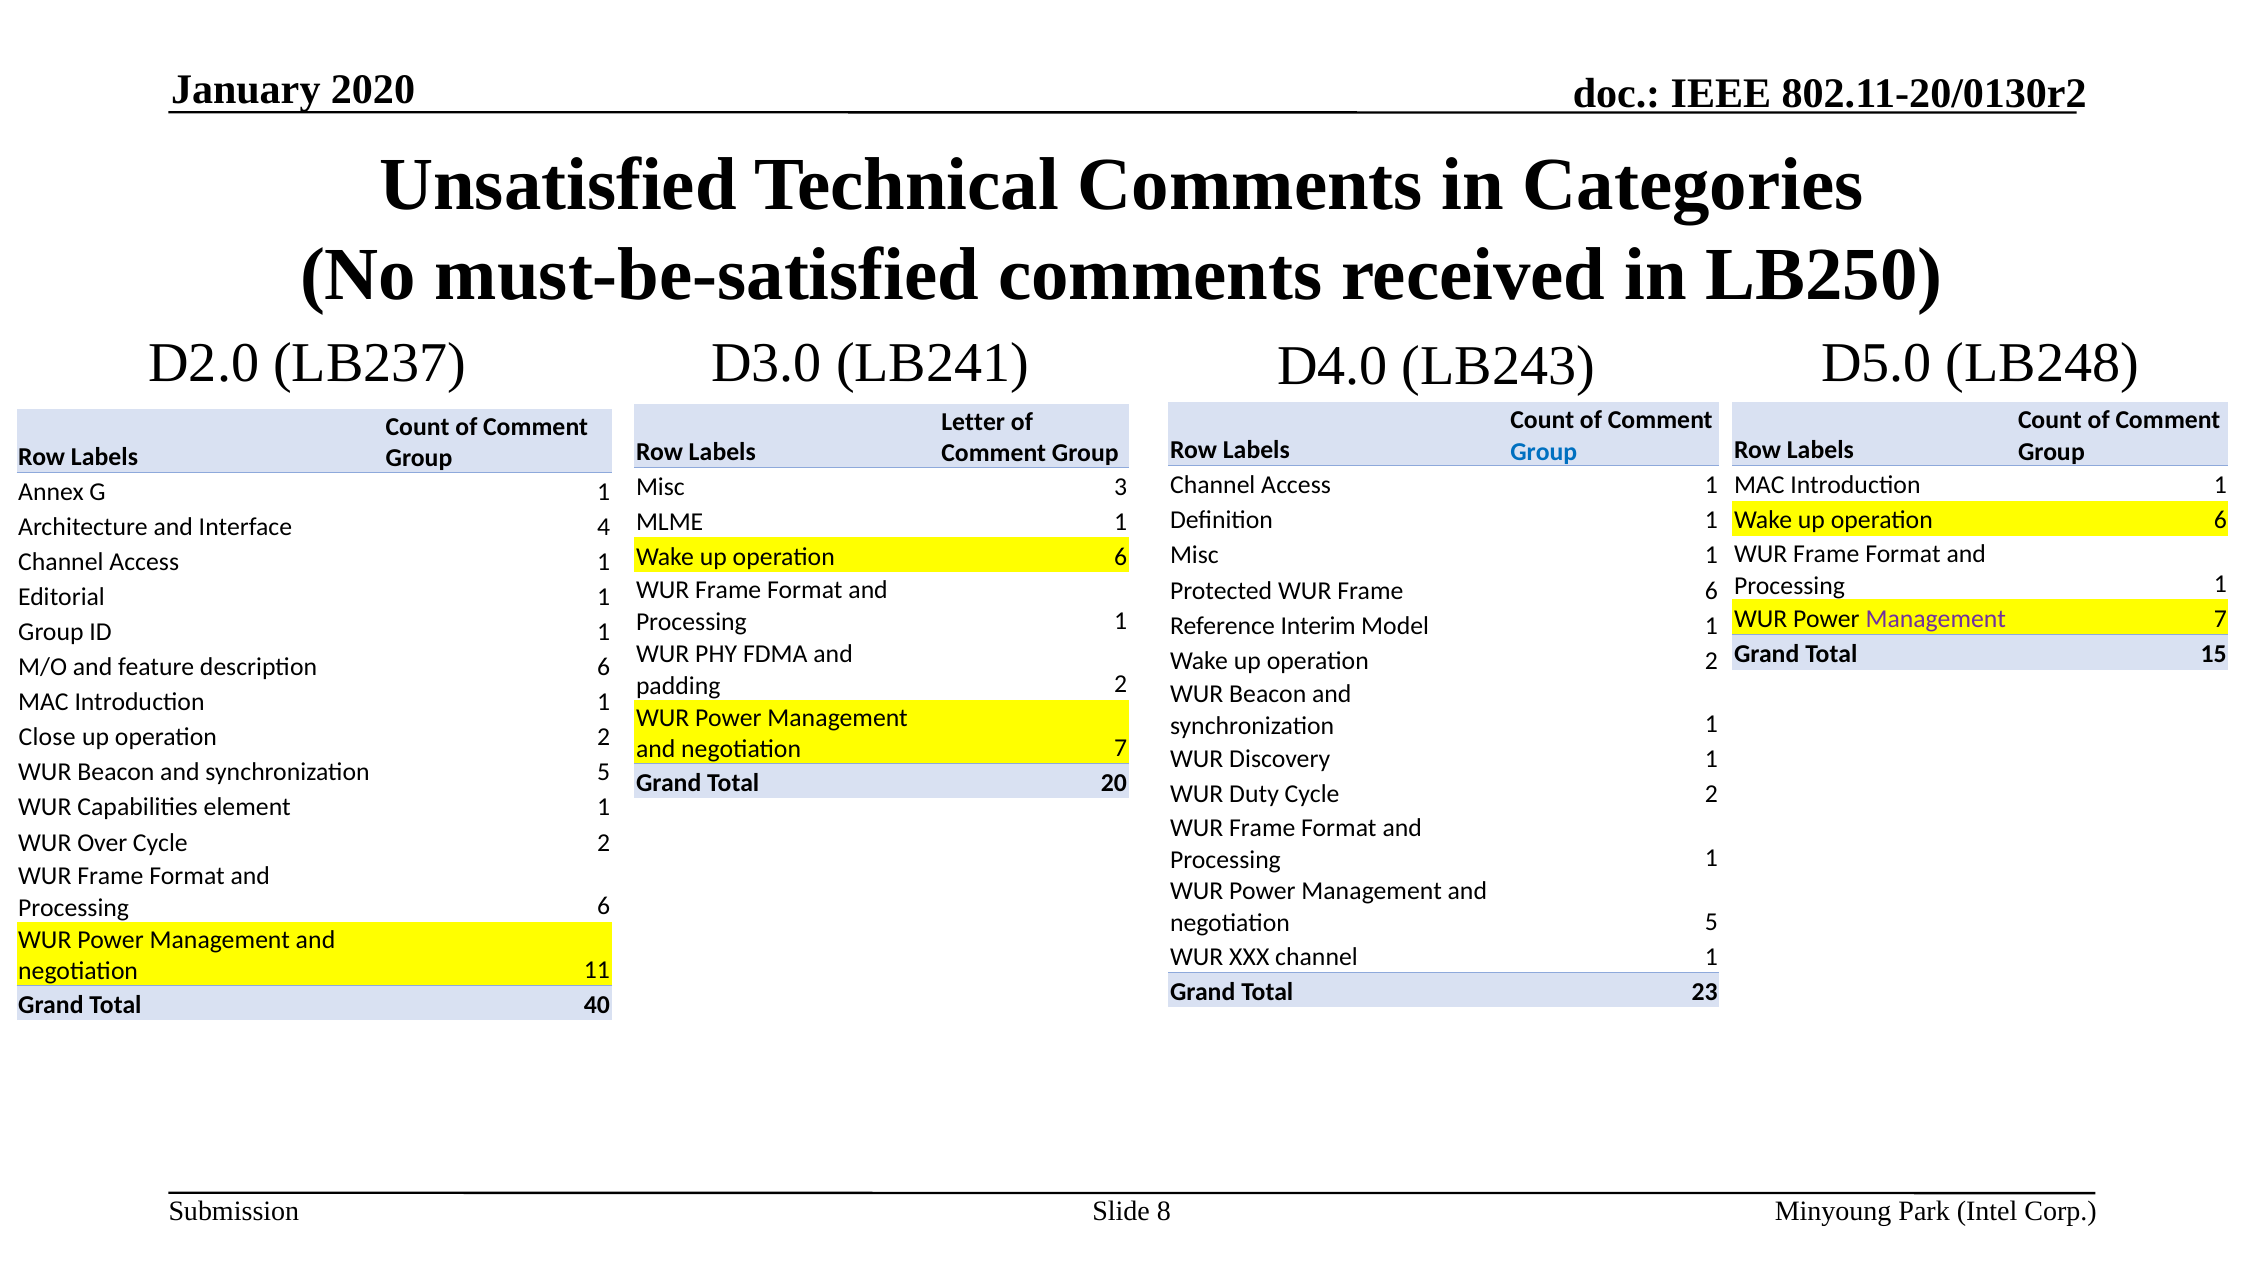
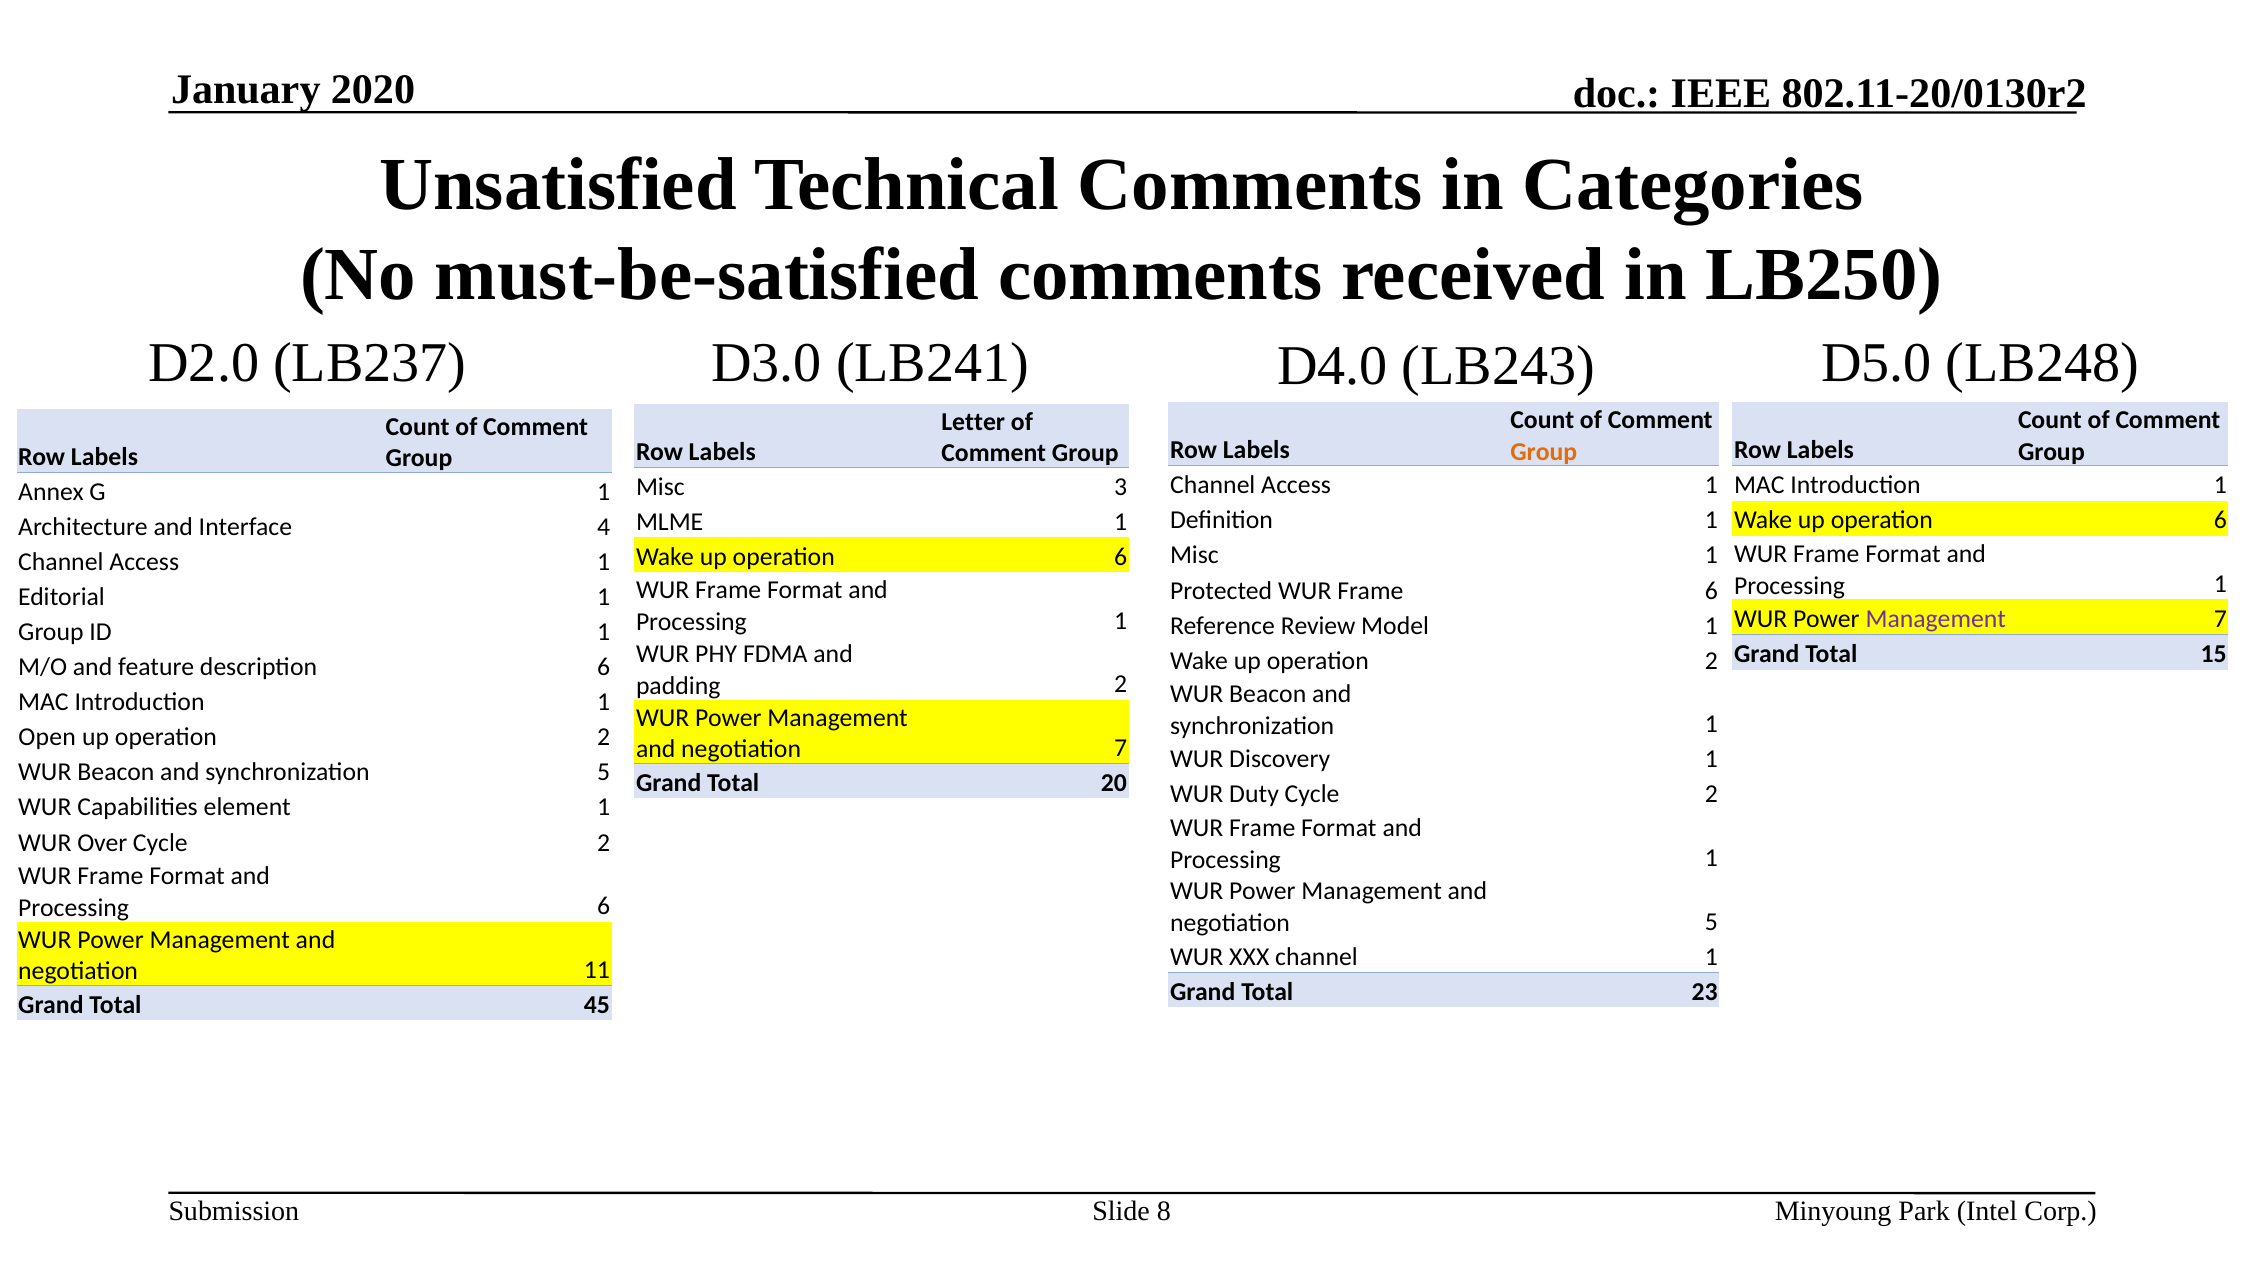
Group at (1544, 452) colour: blue -> orange
Interim: Interim -> Review
Close: Close -> Open
40: 40 -> 45
